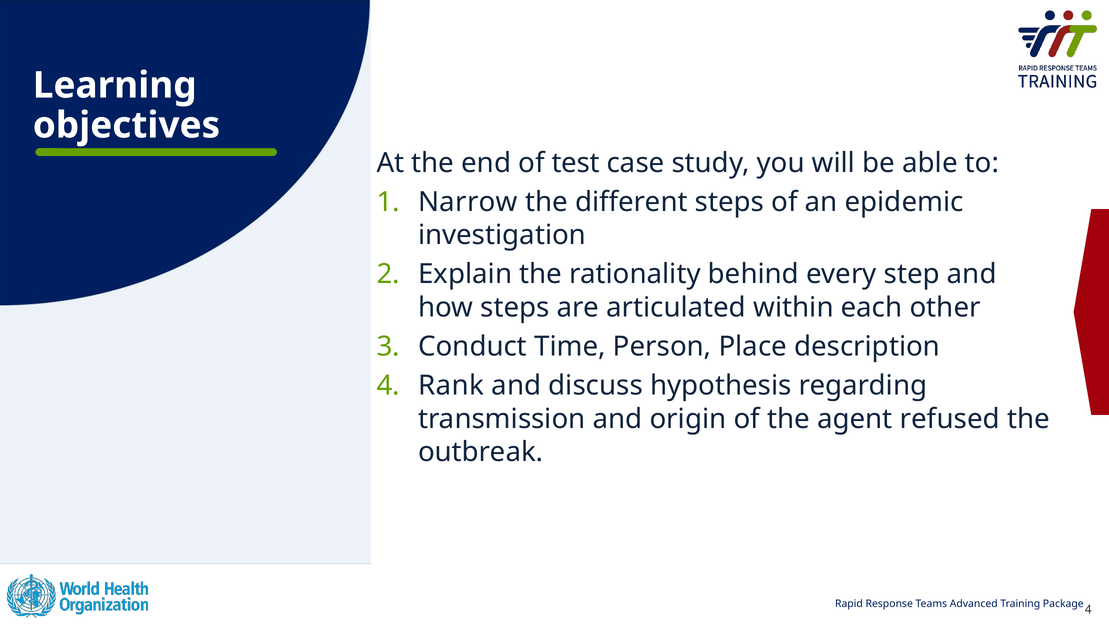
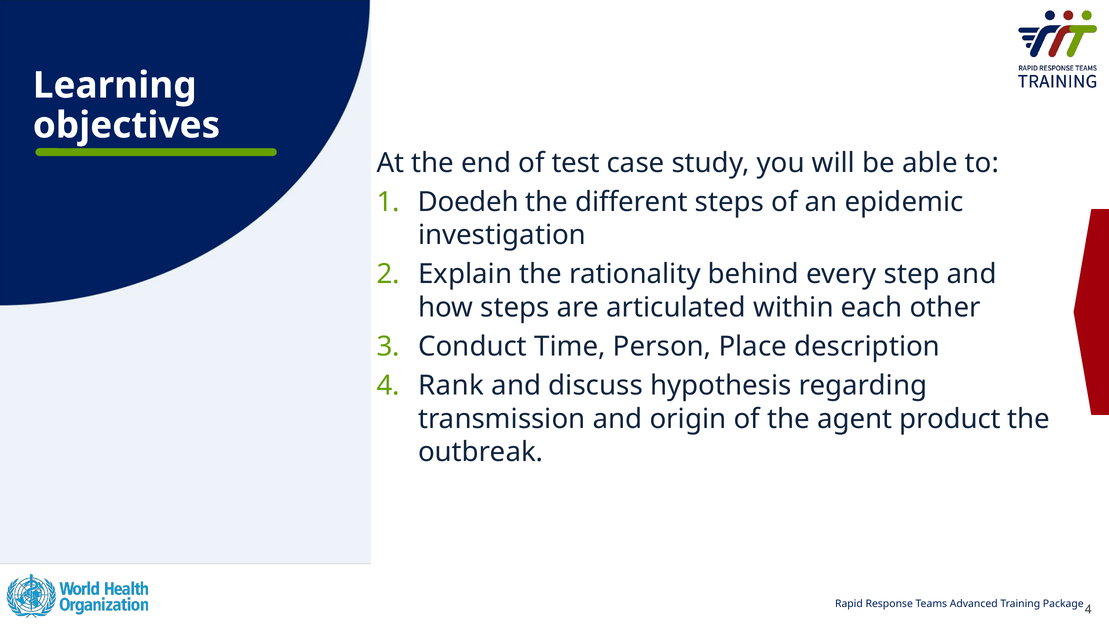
Narrow: Narrow -> Doedeh
refused: refused -> product
